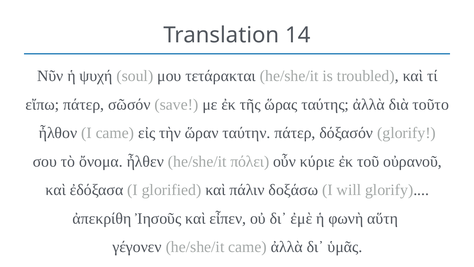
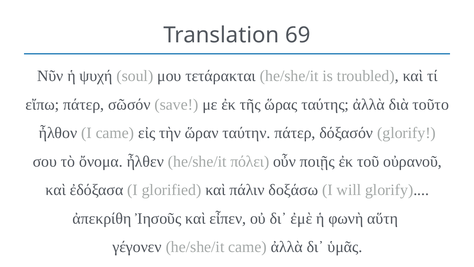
14: 14 -> 69
κύριε: κύριε -> ποιῇς
